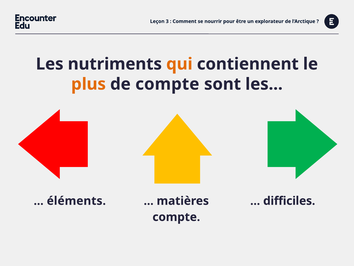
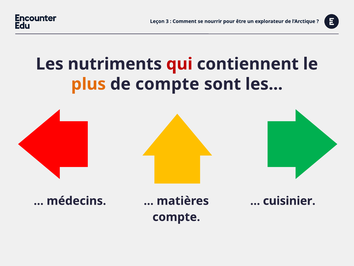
qui colour: orange -> red
éléments: éléments -> médecins
difficiles: difficiles -> cuisinier
